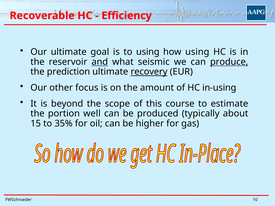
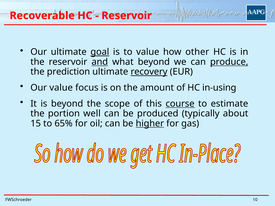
Efficiency at (127, 16): Efficiency -> Reservoir
goal underline: none -> present
to using: using -> value
how using: using -> other
what seismic: seismic -> beyond
Our other: other -> value
course underline: none -> present
35%: 35% -> 65%
higher underline: none -> present
